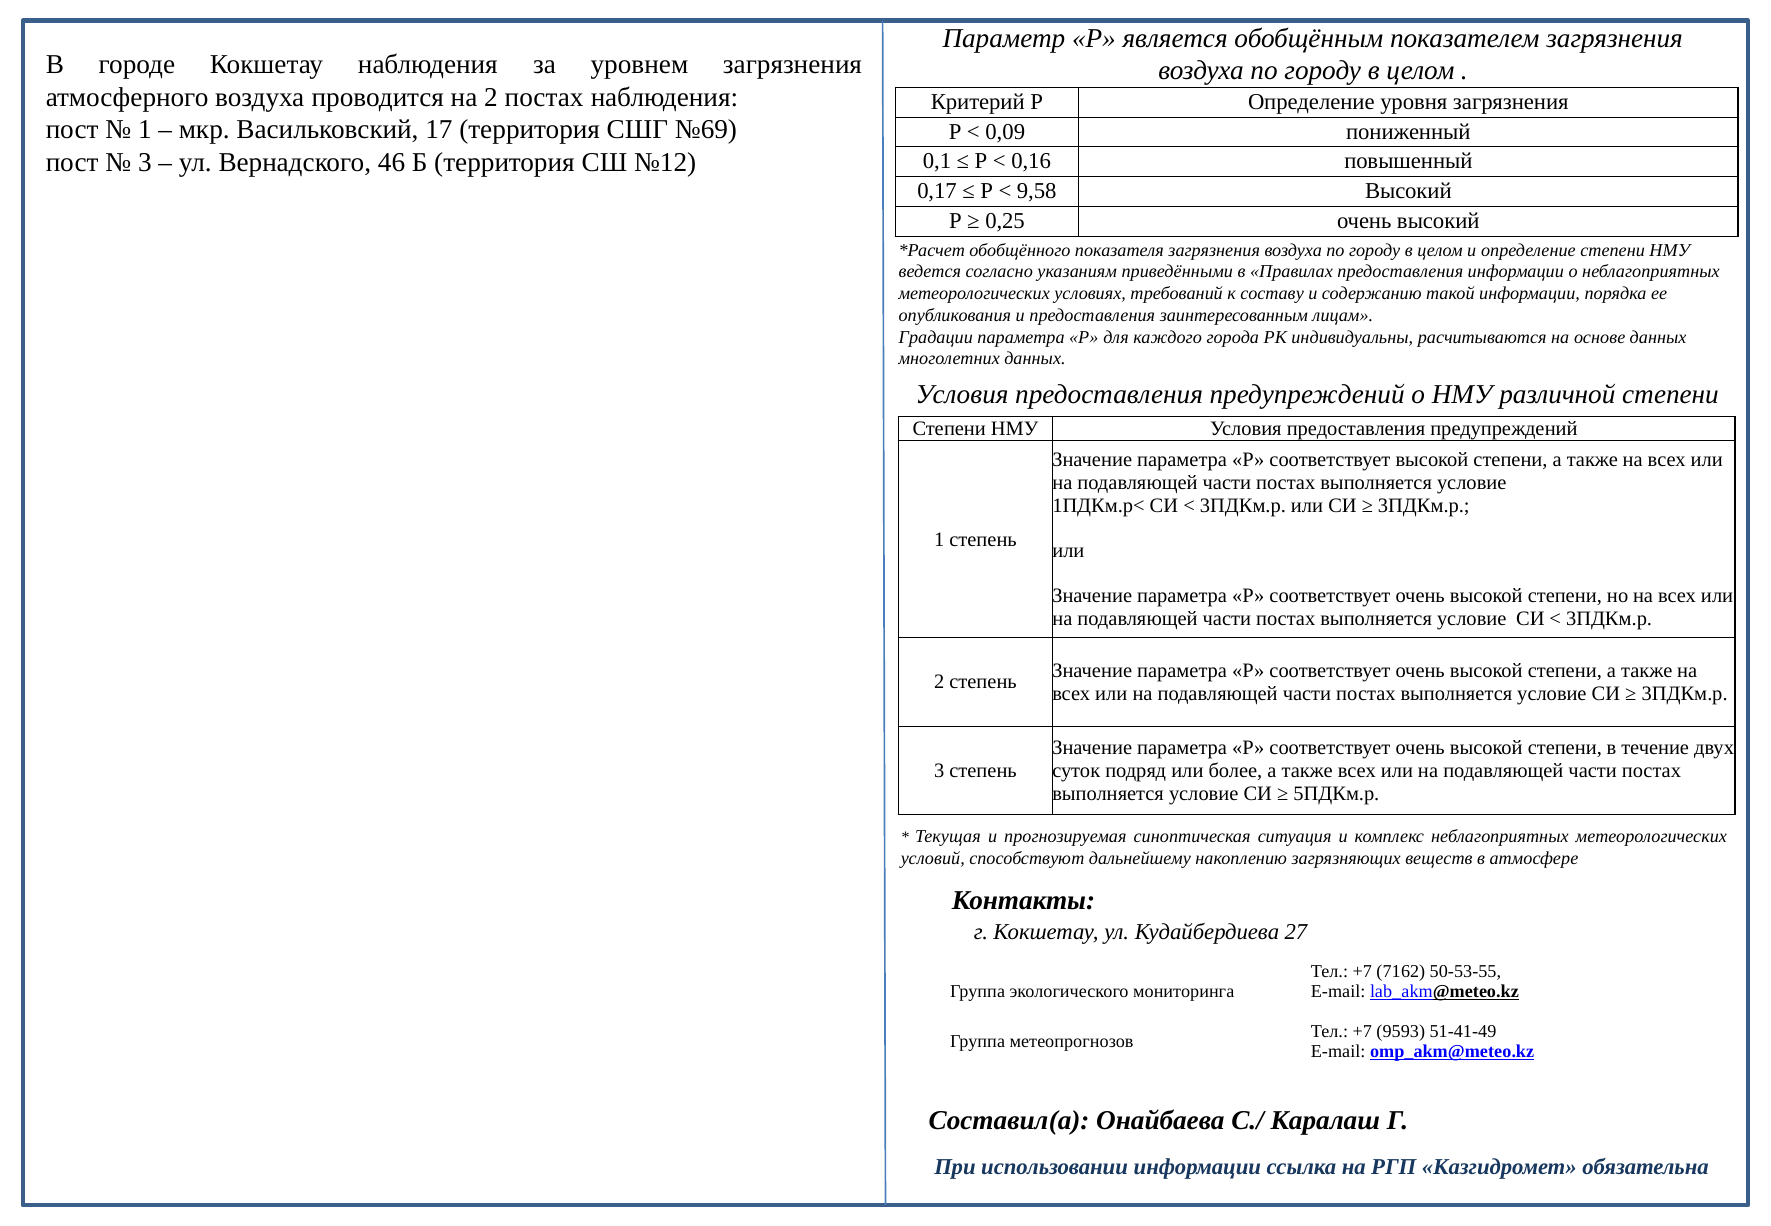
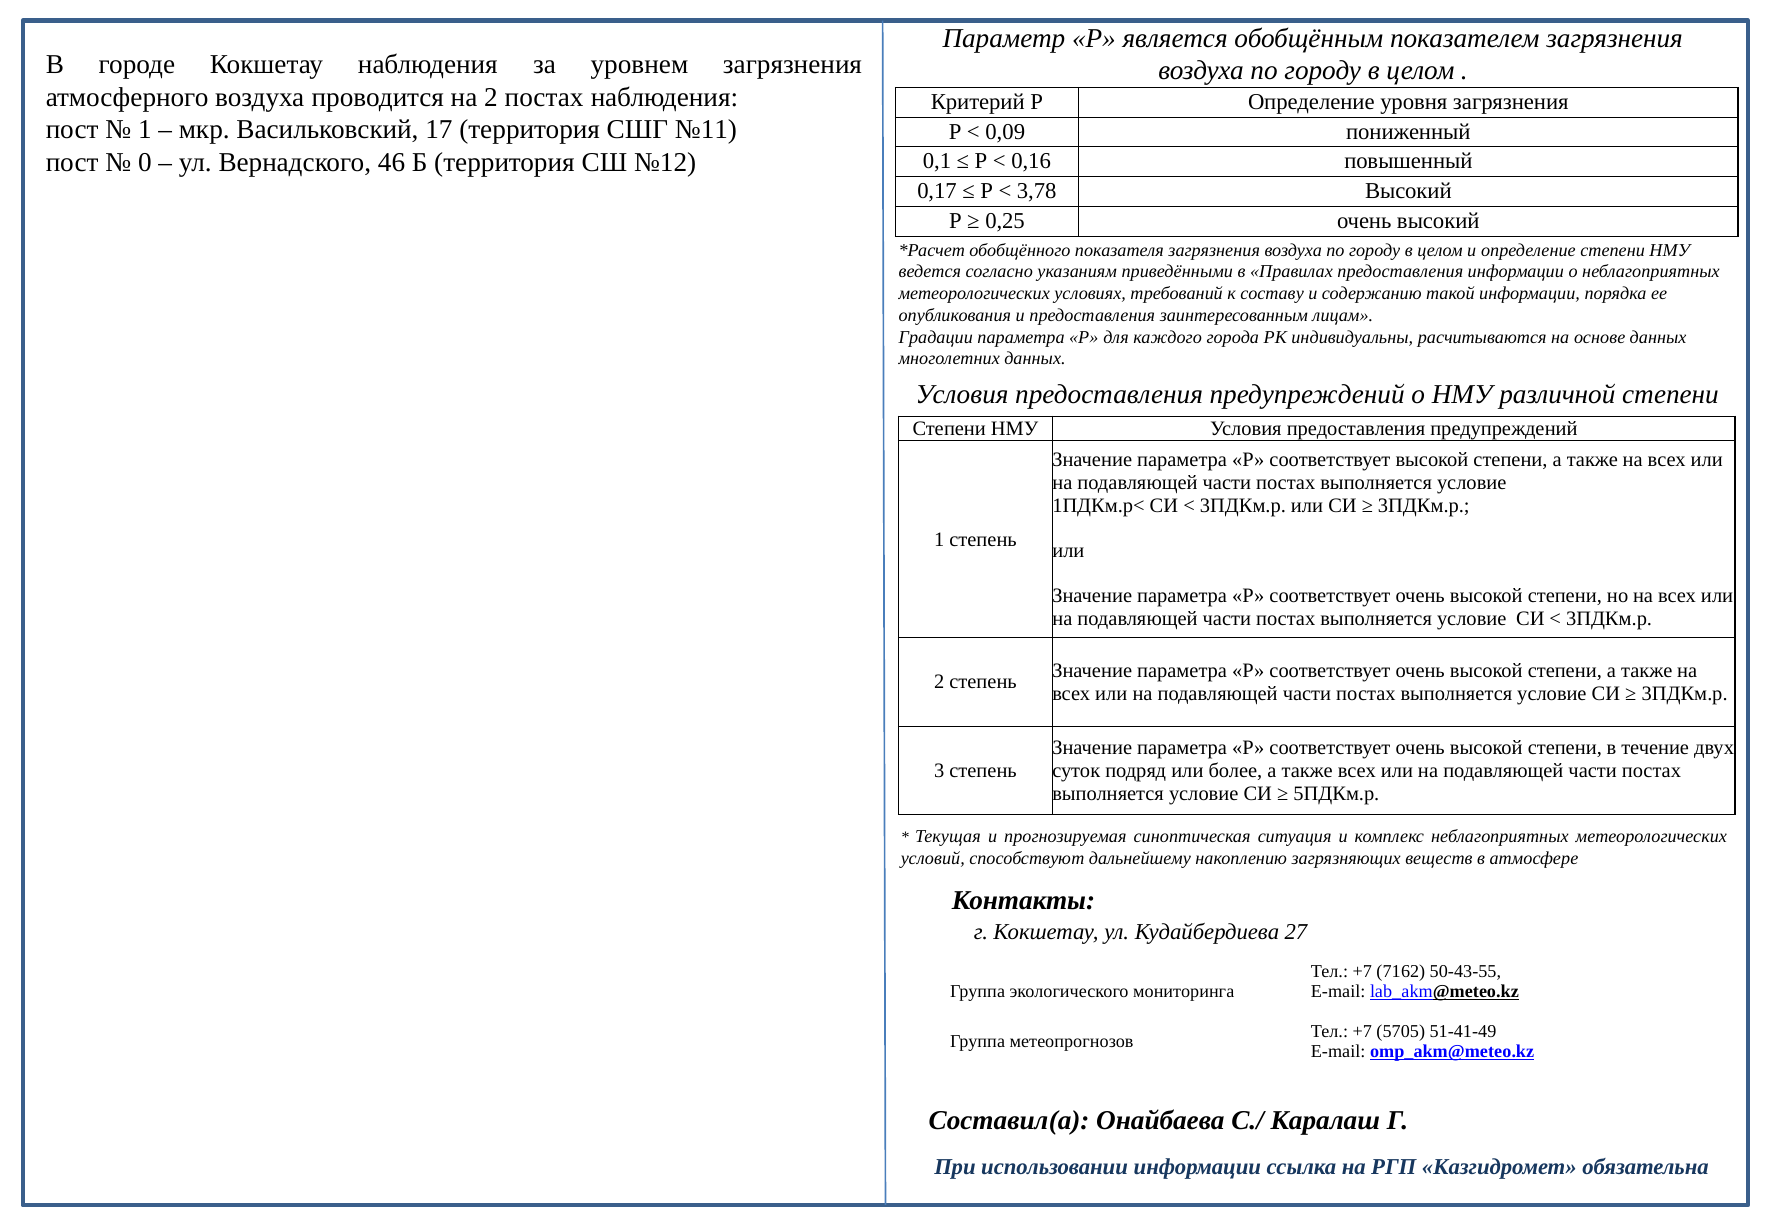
№69: №69 -> №11
3 at (145, 163): 3 -> 0
9,58: 9,58 -> 3,78
50-53-55: 50-53-55 -> 50-43-55
9593: 9593 -> 5705
